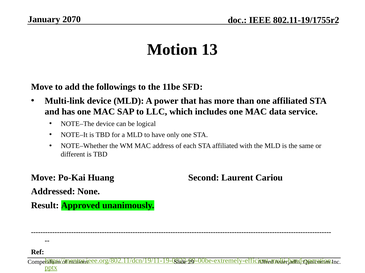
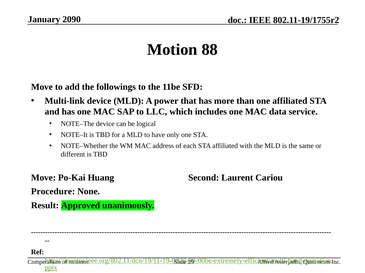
2070: 2070 -> 2090
13: 13 -> 88
Addressed: Addressed -> Procedure
